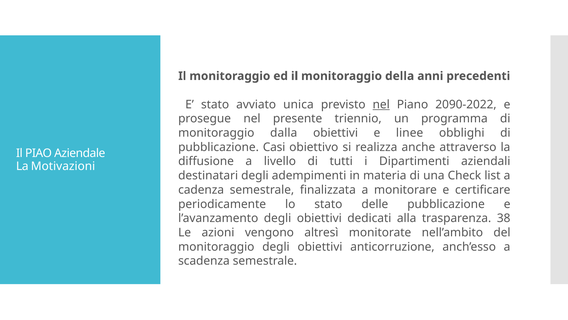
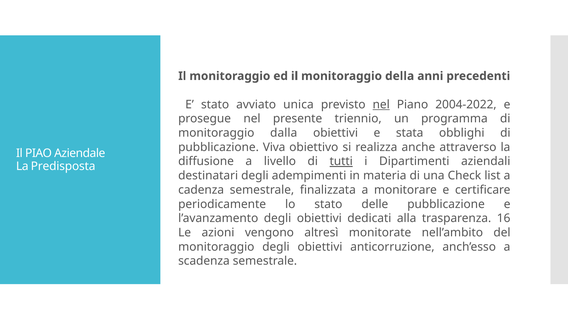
2090-2022: 2090-2022 -> 2004-2022
linee: linee -> stata
Casi: Casi -> Viva
tutti underline: none -> present
Motivazioni: Motivazioni -> Predisposta
38: 38 -> 16
